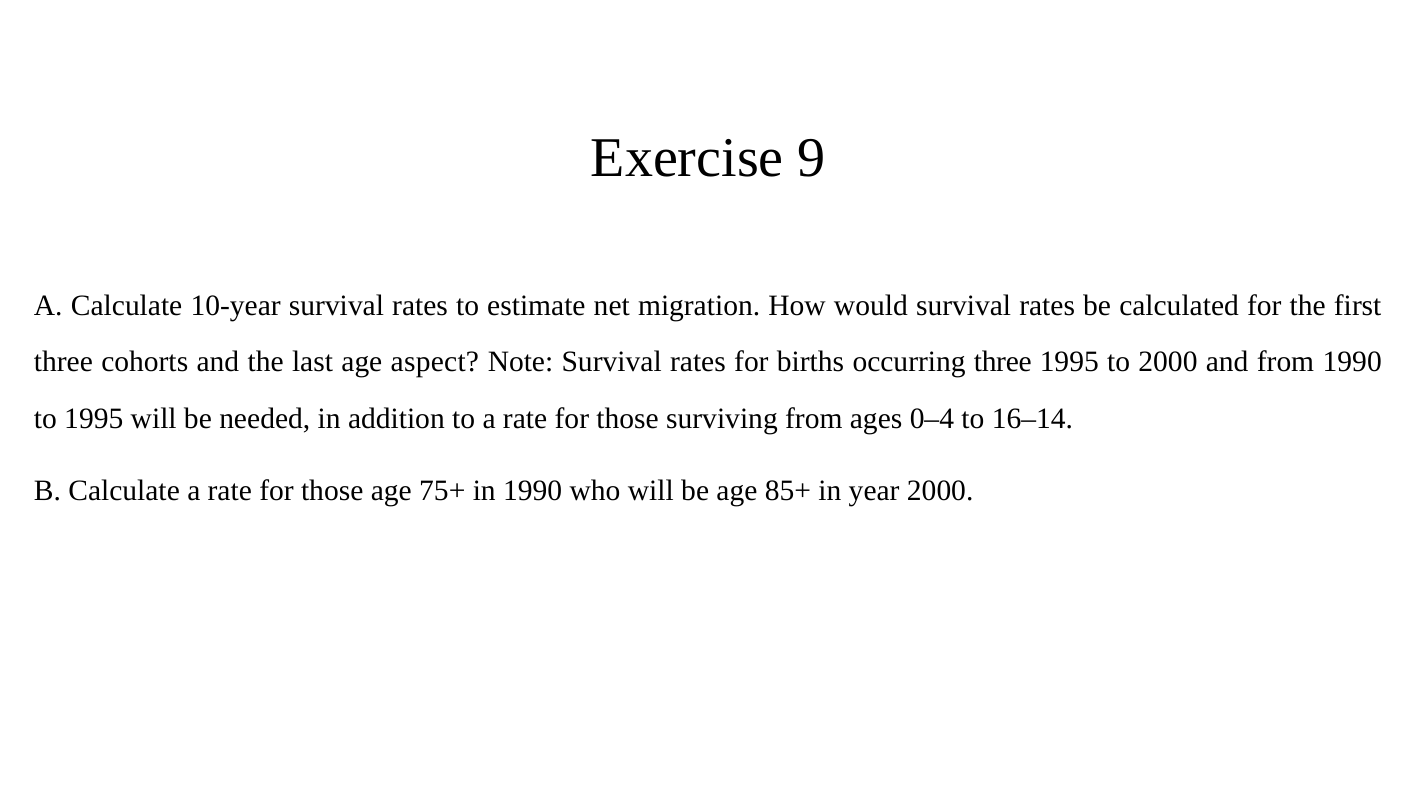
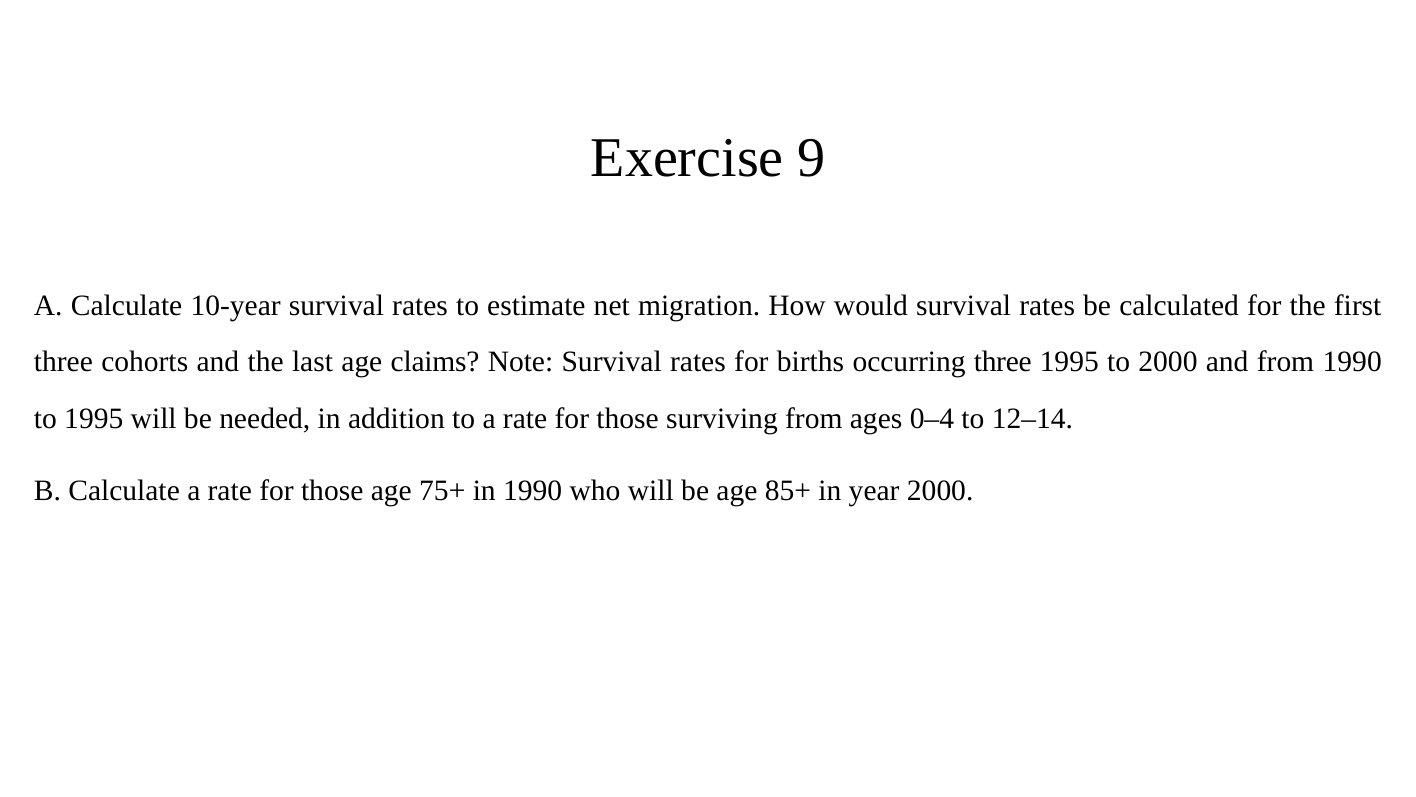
aspect: aspect -> claims
16–14: 16–14 -> 12–14
